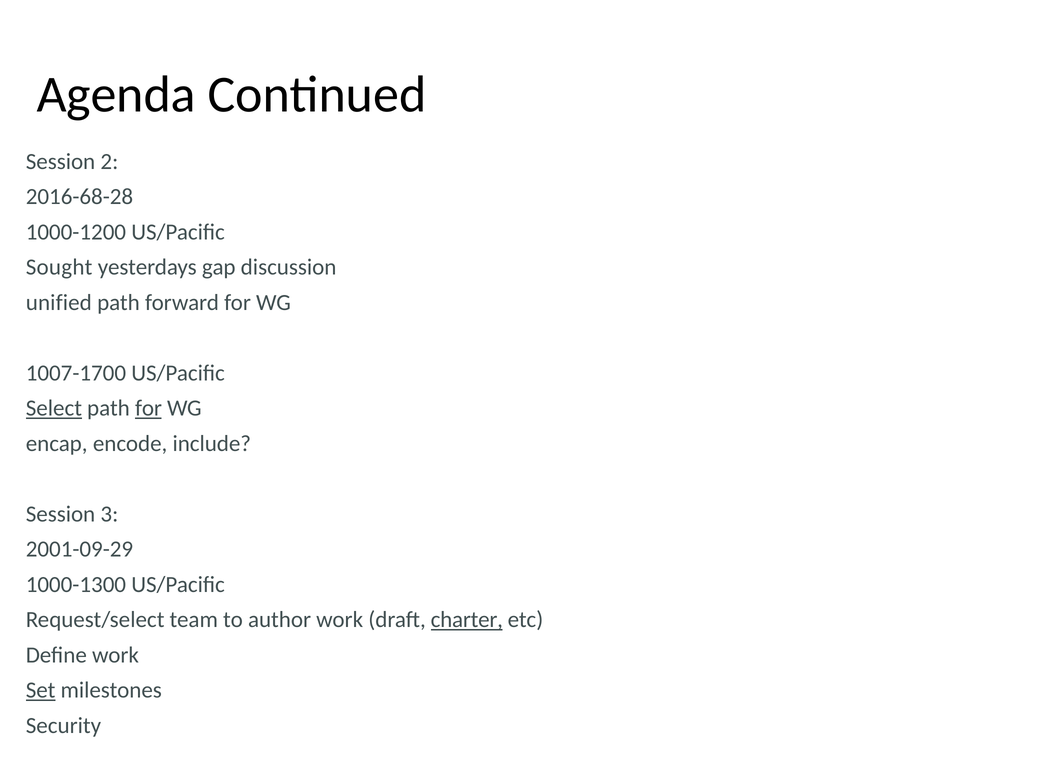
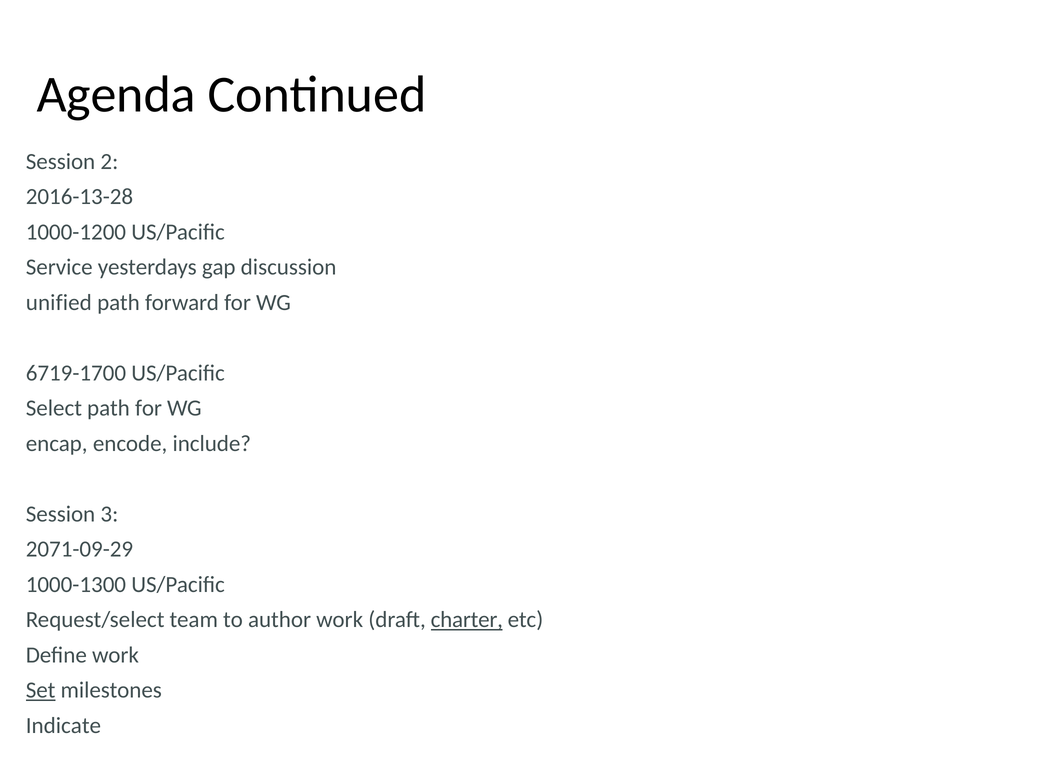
2016-68-28: 2016-68-28 -> 2016-13-28
Sought: Sought -> Service
1007-1700: 1007-1700 -> 6719-1700
Select underline: present -> none
for at (148, 408) underline: present -> none
2001-09-29: 2001-09-29 -> 2071-09-29
Security: Security -> Indicate
